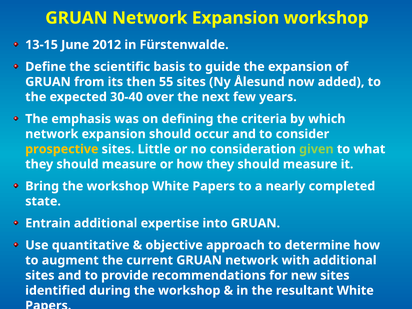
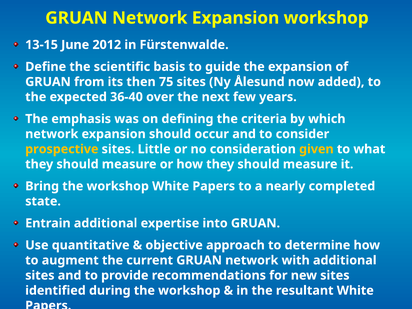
55: 55 -> 75
30-40: 30-40 -> 36-40
given colour: light green -> yellow
